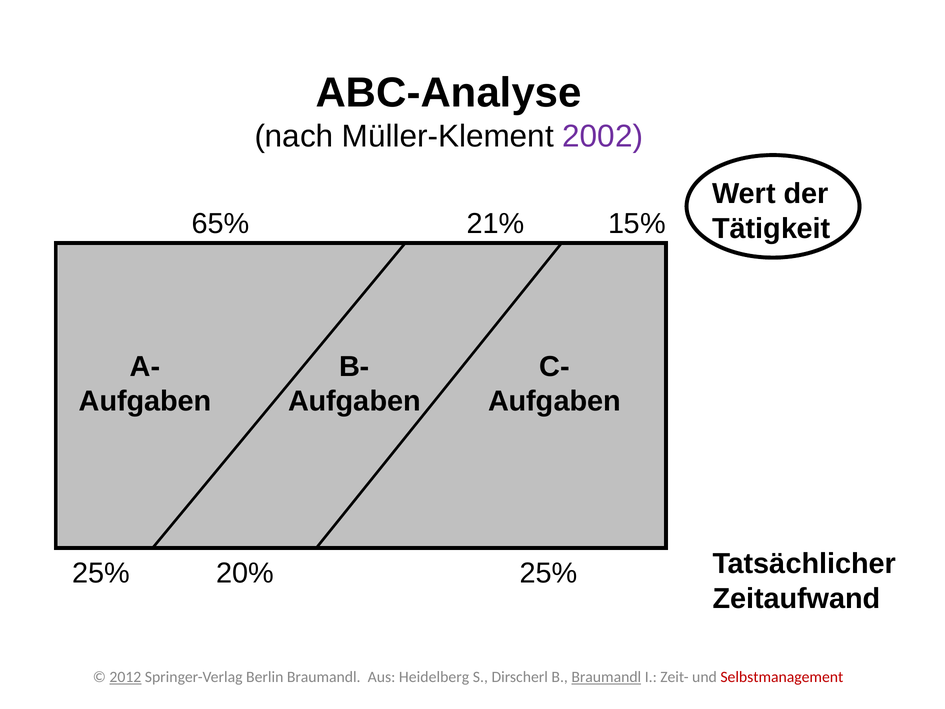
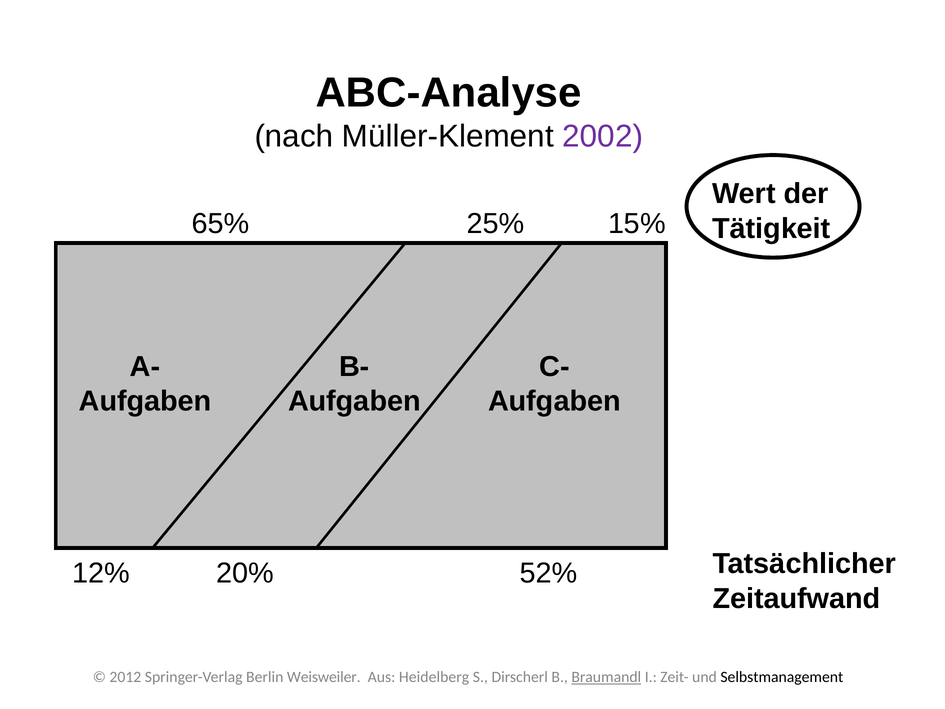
21%: 21% -> 25%
25% at (101, 573): 25% -> 12%
20% 25%: 25% -> 52%
2012 underline: present -> none
Berlin Braumandl: Braumandl -> Weisweiler
Selbstmanagement colour: red -> black
